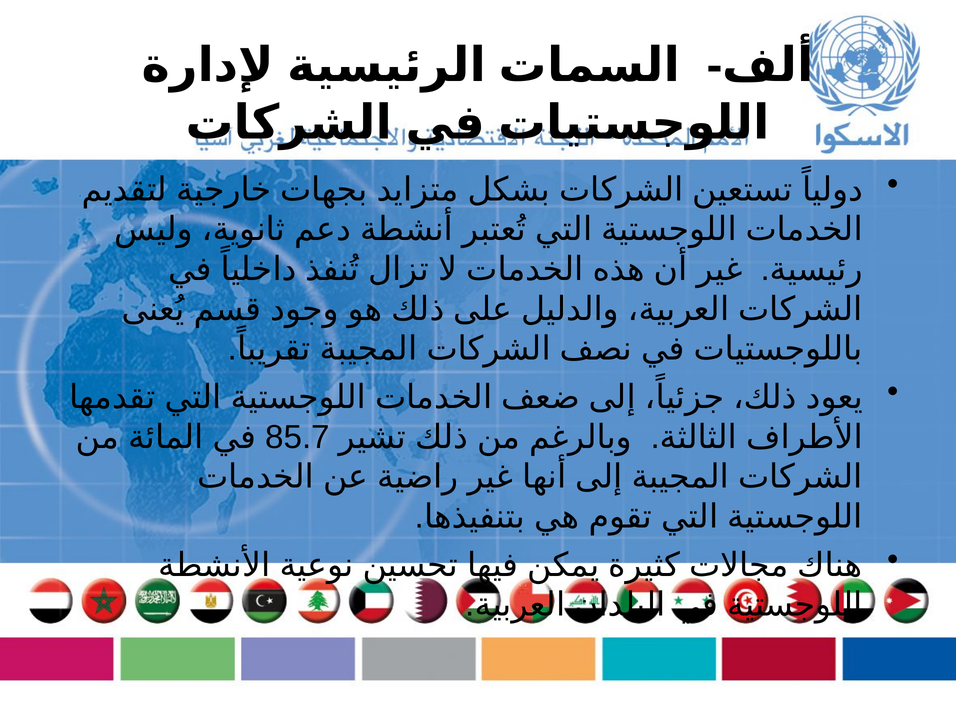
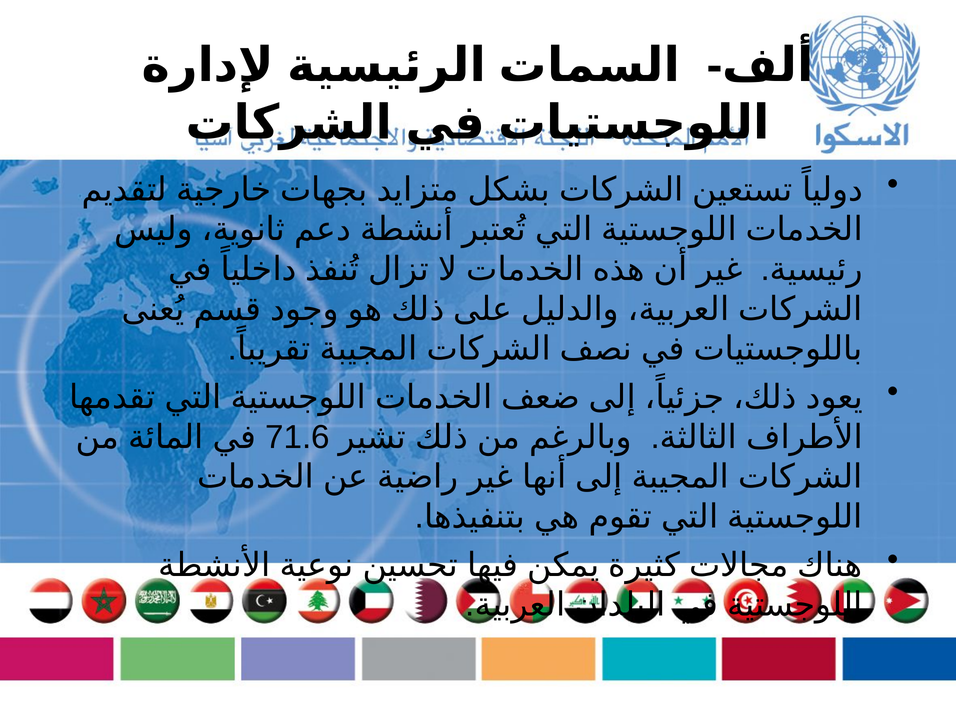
85.7: 85.7 -> 71.6
